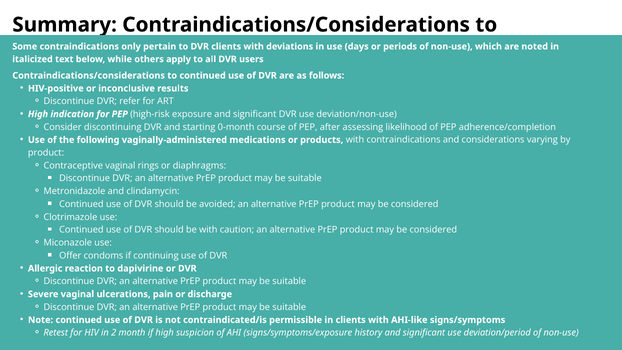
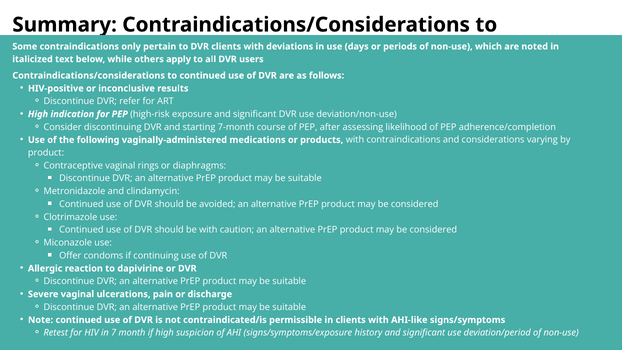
0-month: 0-month -> 7-month
2: 2 -> 7
